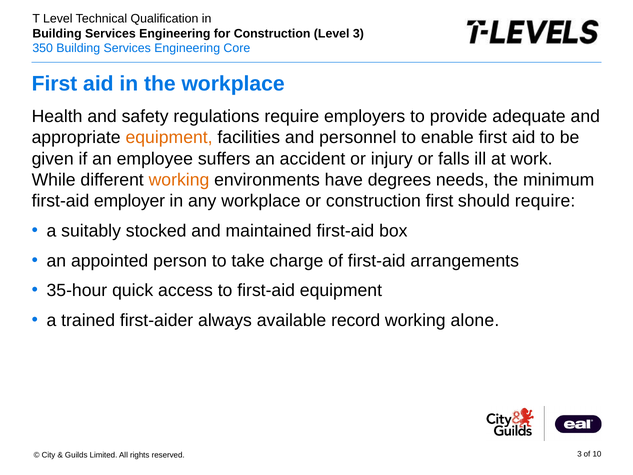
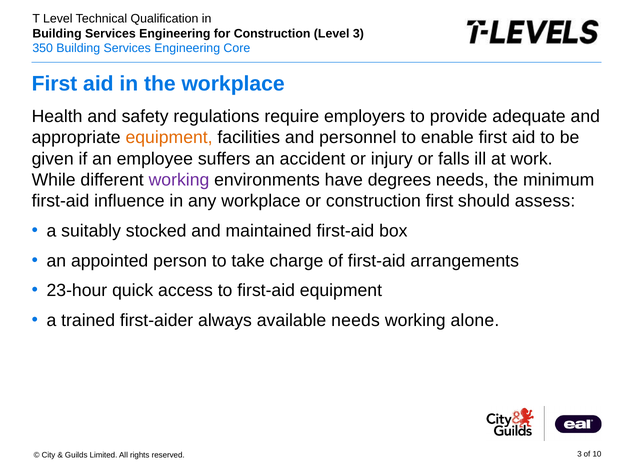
working at (179, 180) colour: orange -> purple
employer: employer -> influence
should require: require -> assess
35-hour: 35-hour -> 23-hour
available record: record -> needs
